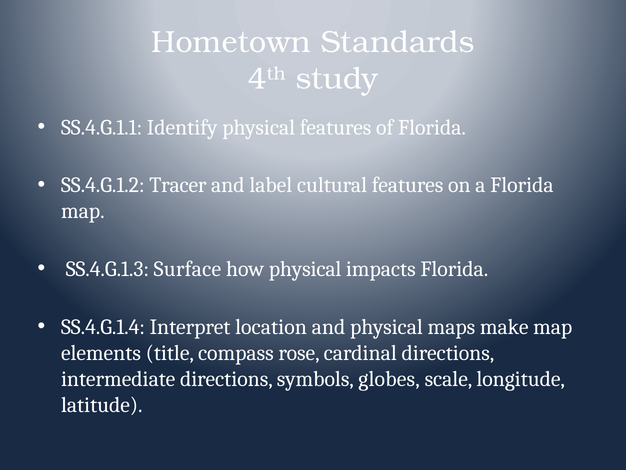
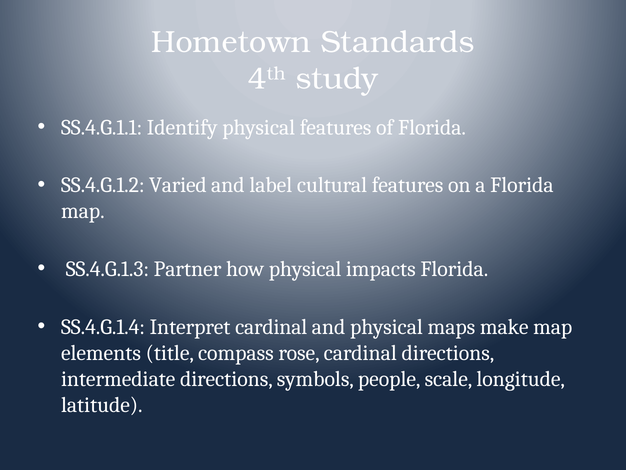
Tracer: Tracer -> Varied
Surface: Surface -> Partner
Interpret location: location -> cardinal
globes: globes -> people
